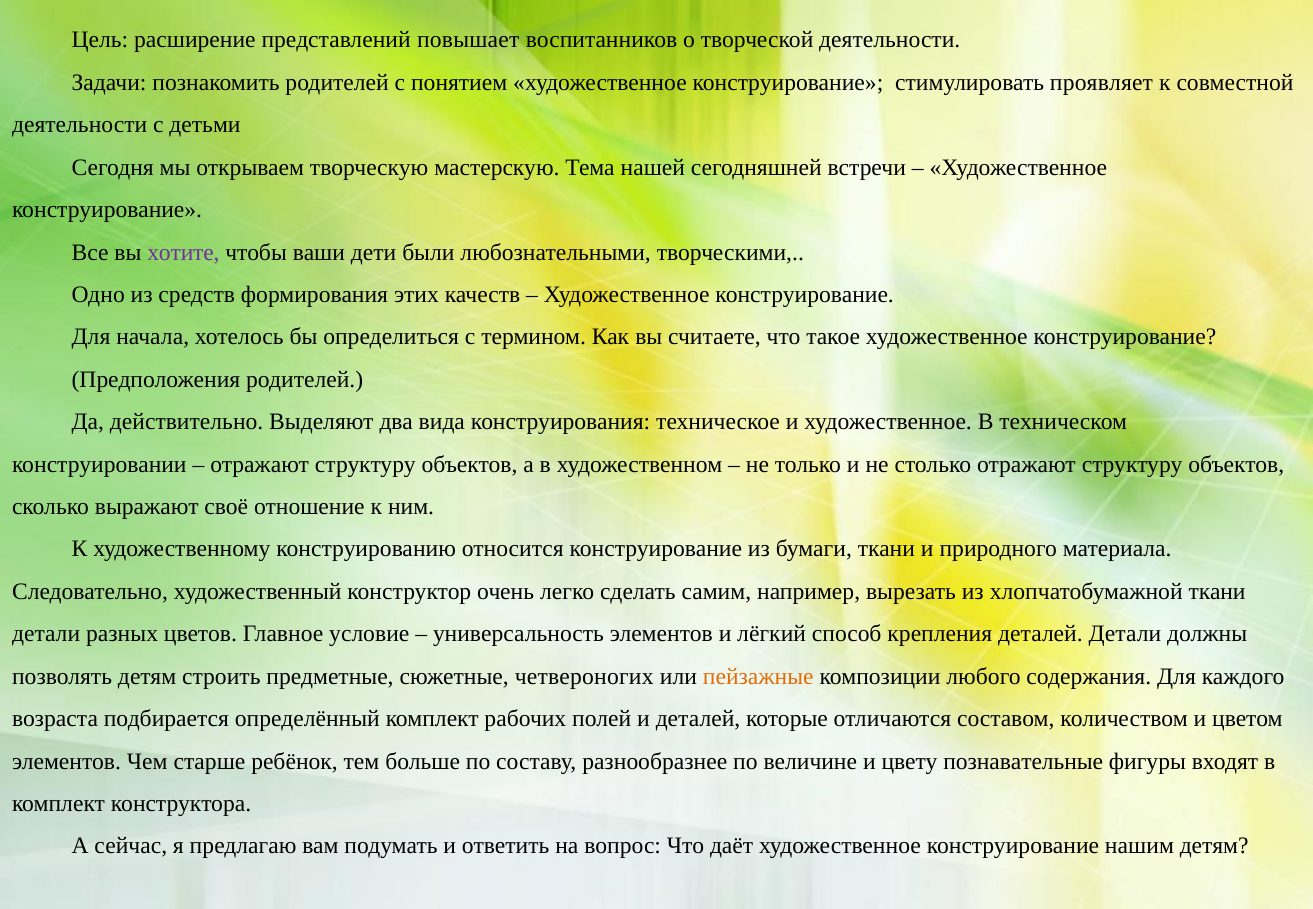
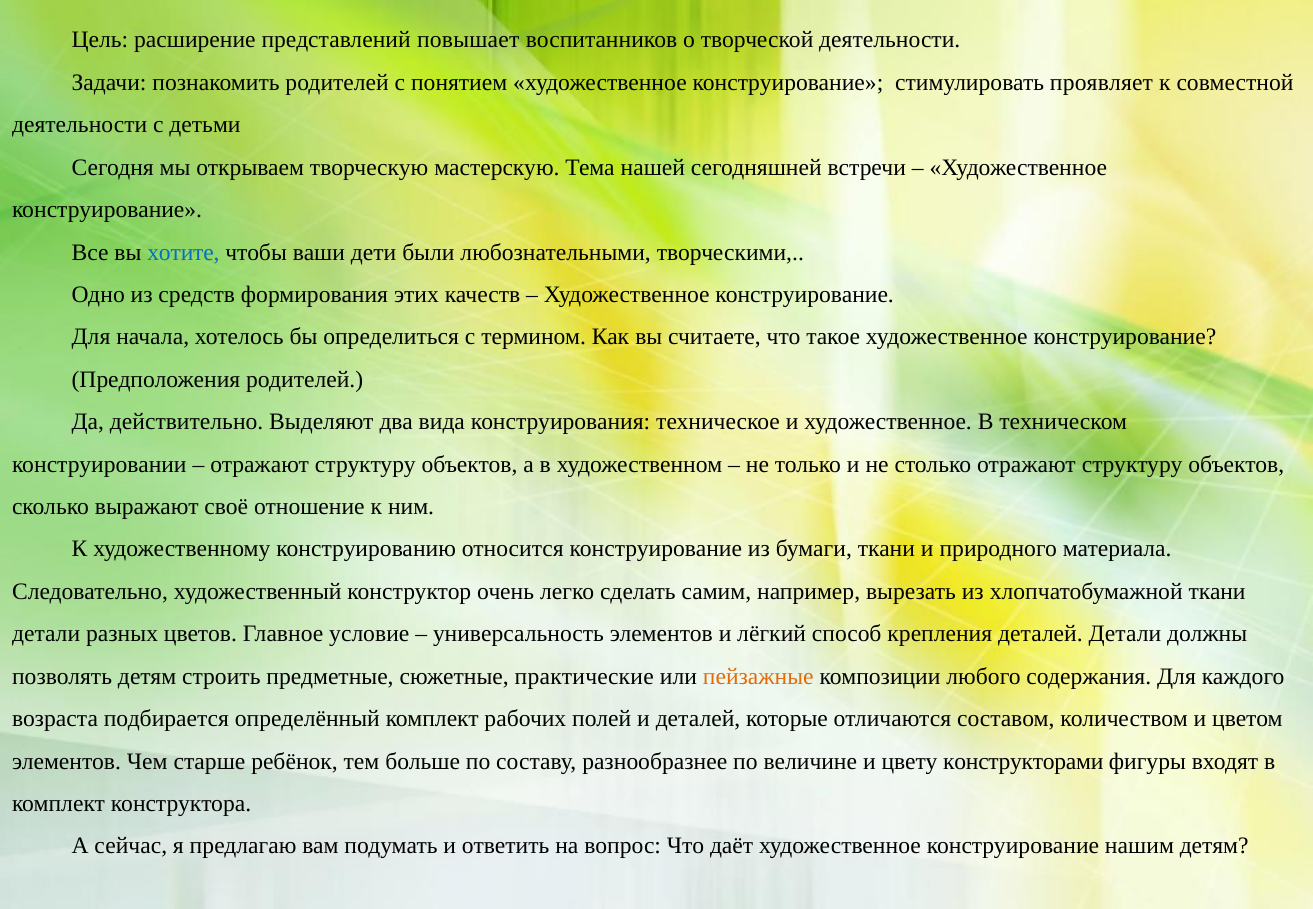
хотите colour: purple -> blue
четвероногих: четвероногих -> практические
познавательные: познавательные -> конструкторами
